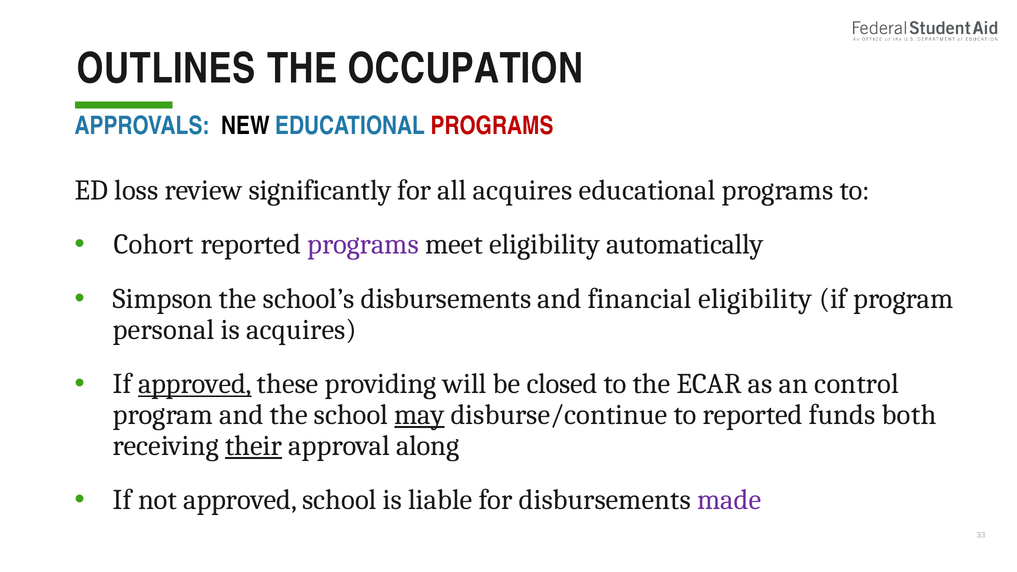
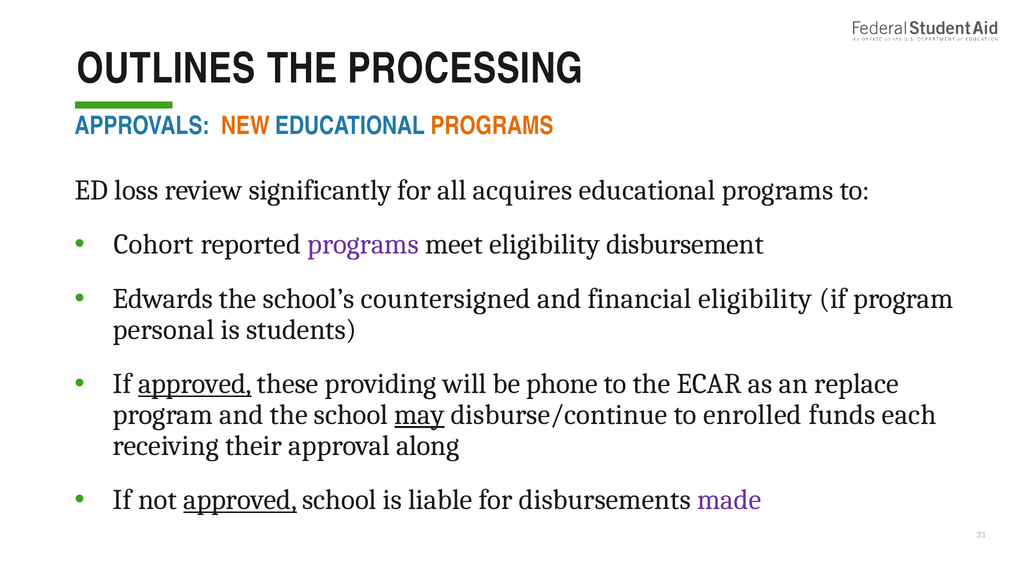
OCCUPATION: OCCUPATION -> PROCESSING
NEW colour: black -> orange
PROGRAMS at (492, 126) colour: red -> orange
automatically: automatically -> disbursement
Simpson: Simpson -> Edwards
school’s disbursements: disbursements -> countersigned
is acquires: acquires -> students
closed: closed -> phone
control: control -> replace
to reported: reported -> enrolled
both: both -> each
their underline: present -> none
approved at (240, 500) underline: none -> present
